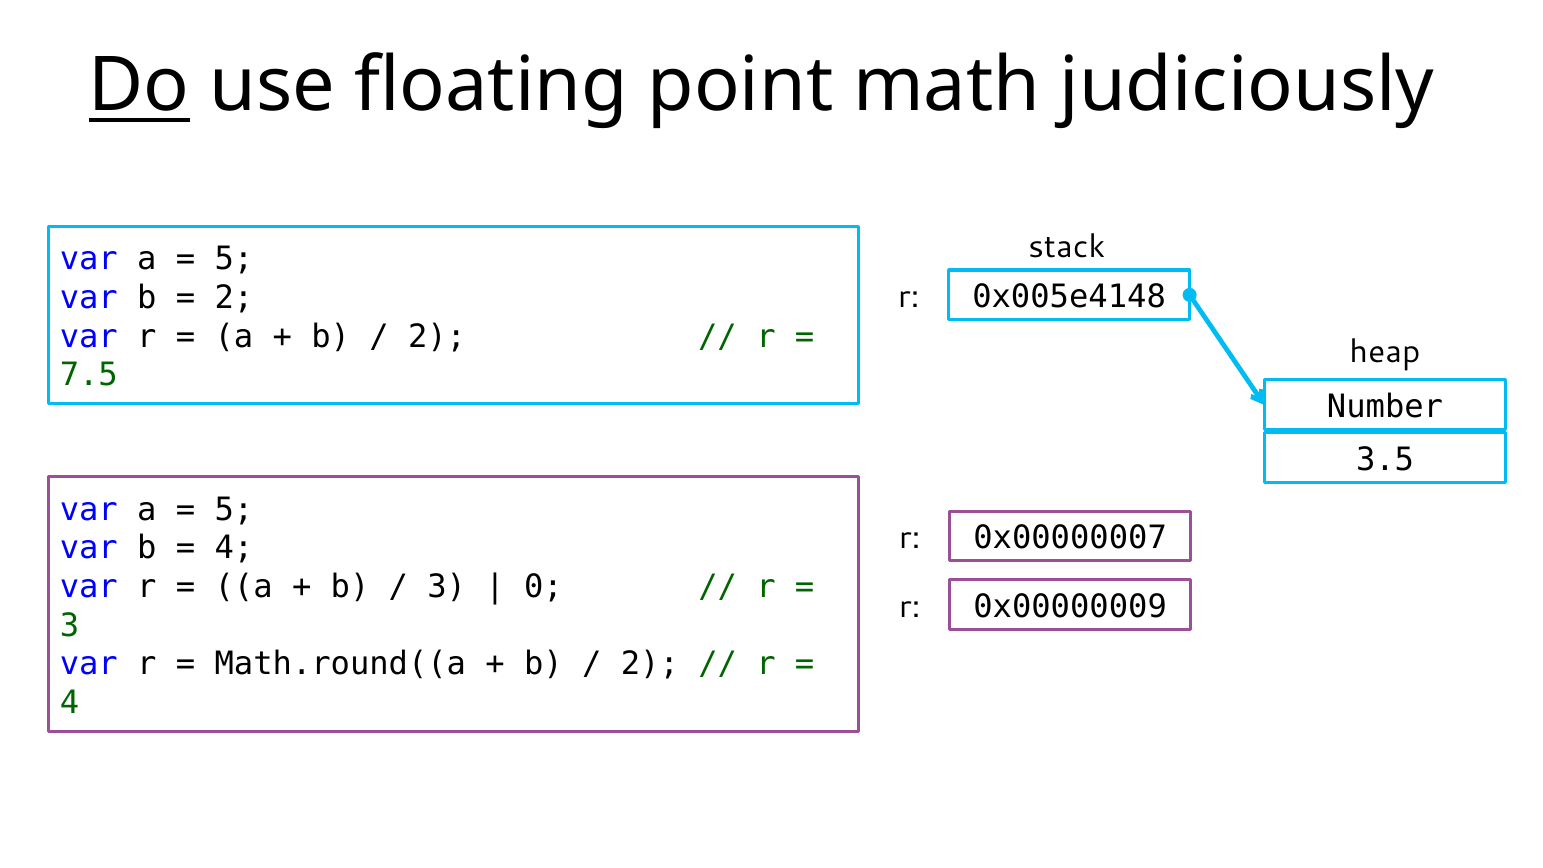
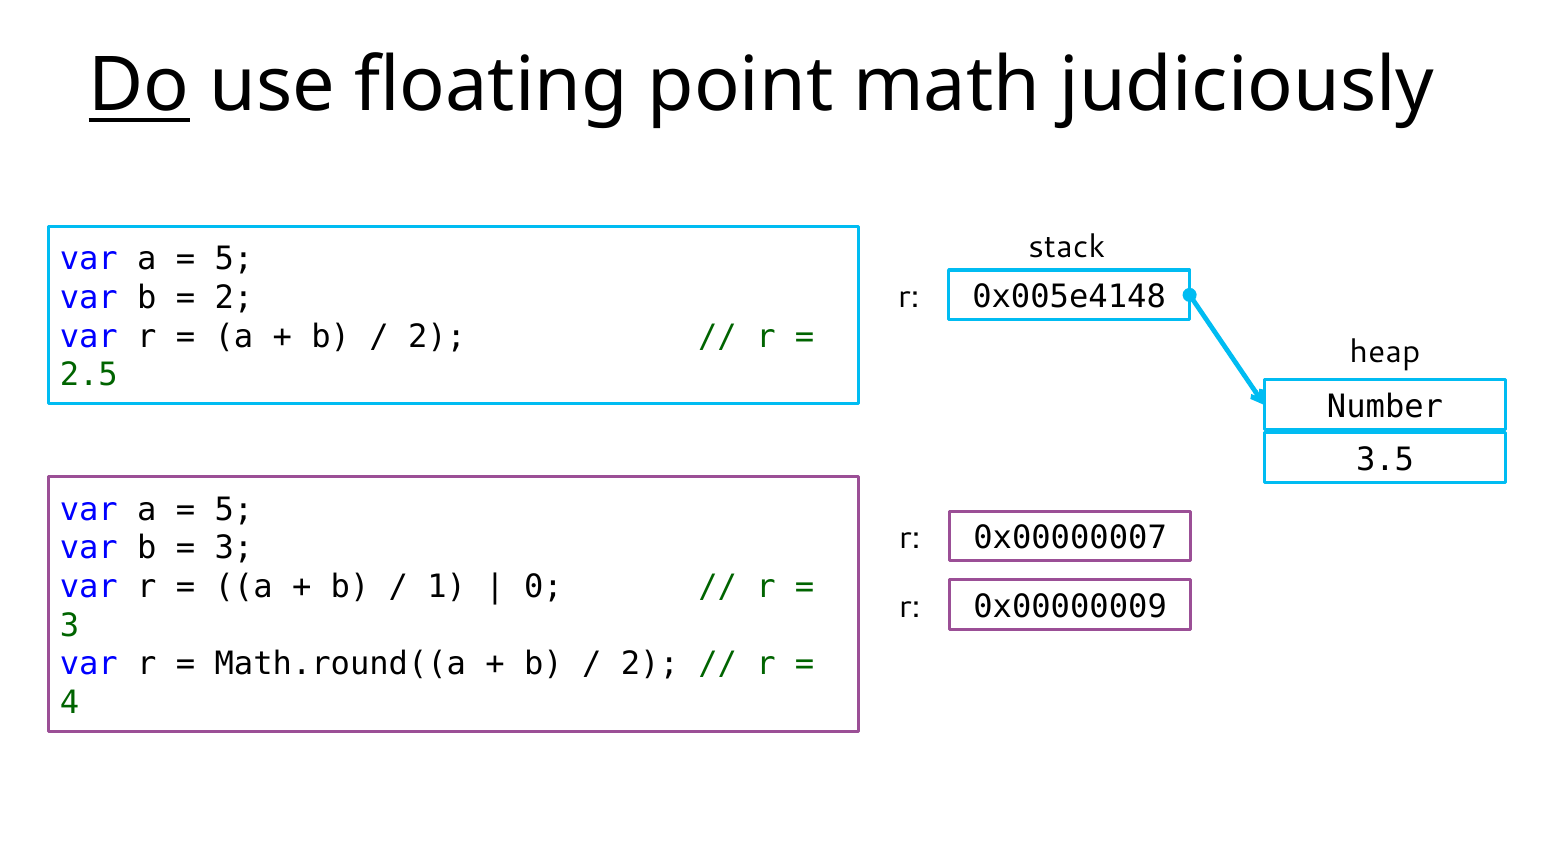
7.5: 7.5 -> 2.5
4 at (234, 548): 4 -> 3
3 at (447, 587): 3 -> 1
